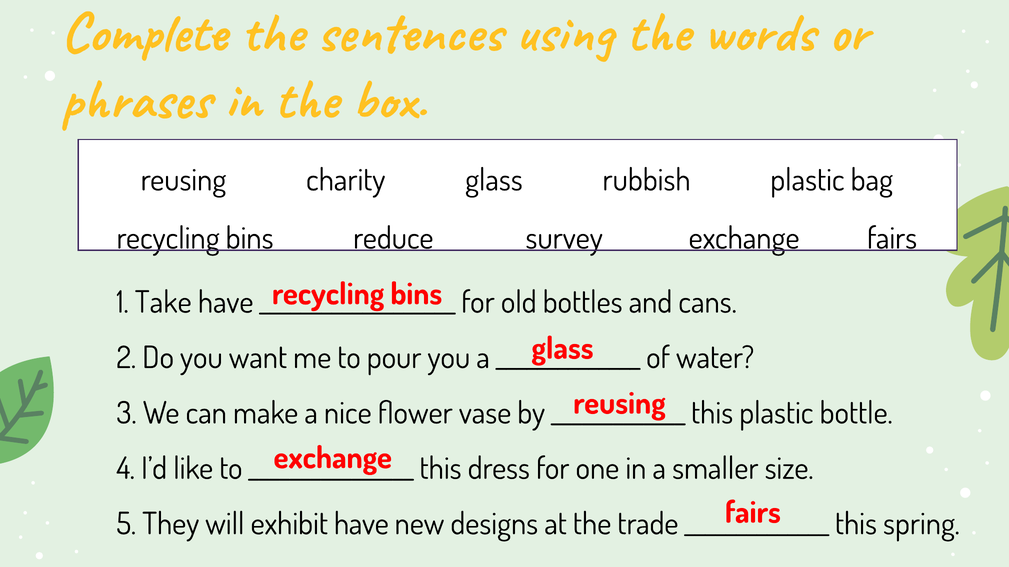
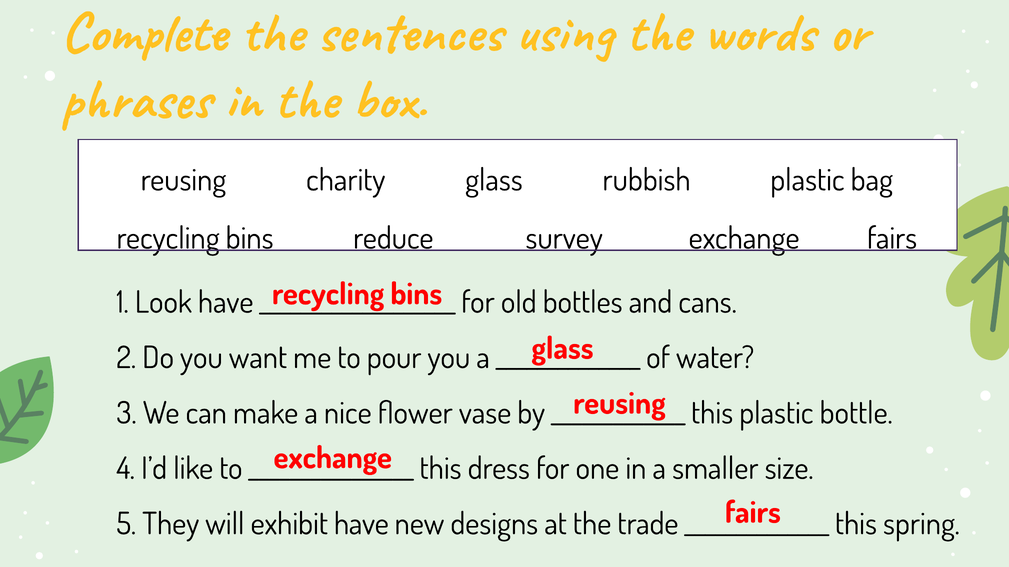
Take: Take -> Look
